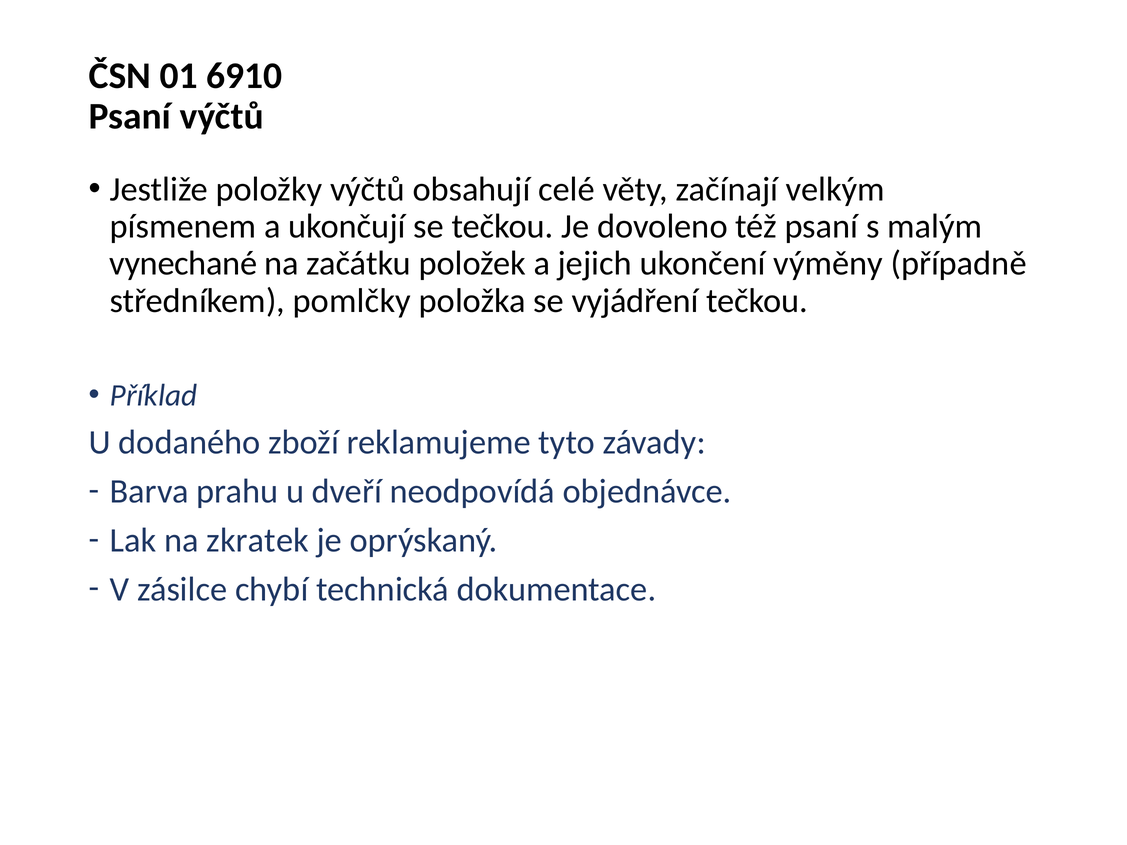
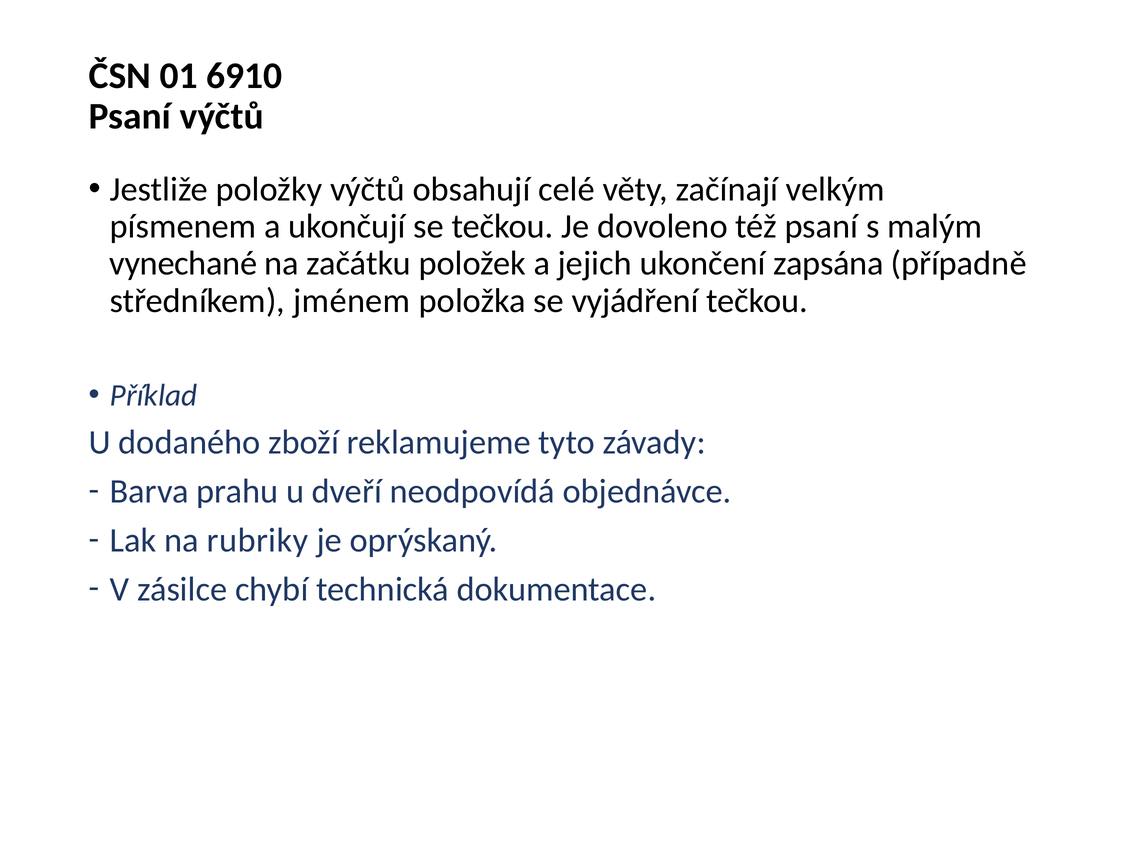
výměny: výměny -> zapsána
pomlčky: pomlčky -> jménem
zkratek: zkratek -> rubriky
